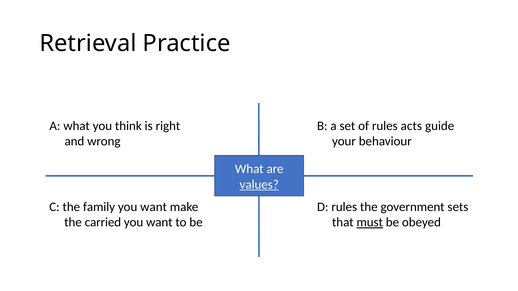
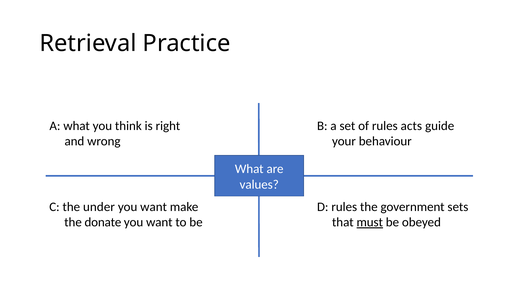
values underline: present -> none
family: family -> under
carried: carried -> donate
